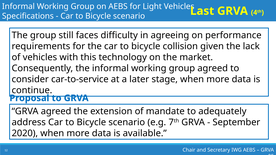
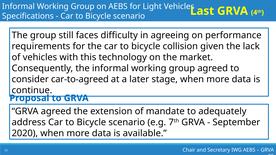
car-to-service: car-to-service -> car-to-agreed
